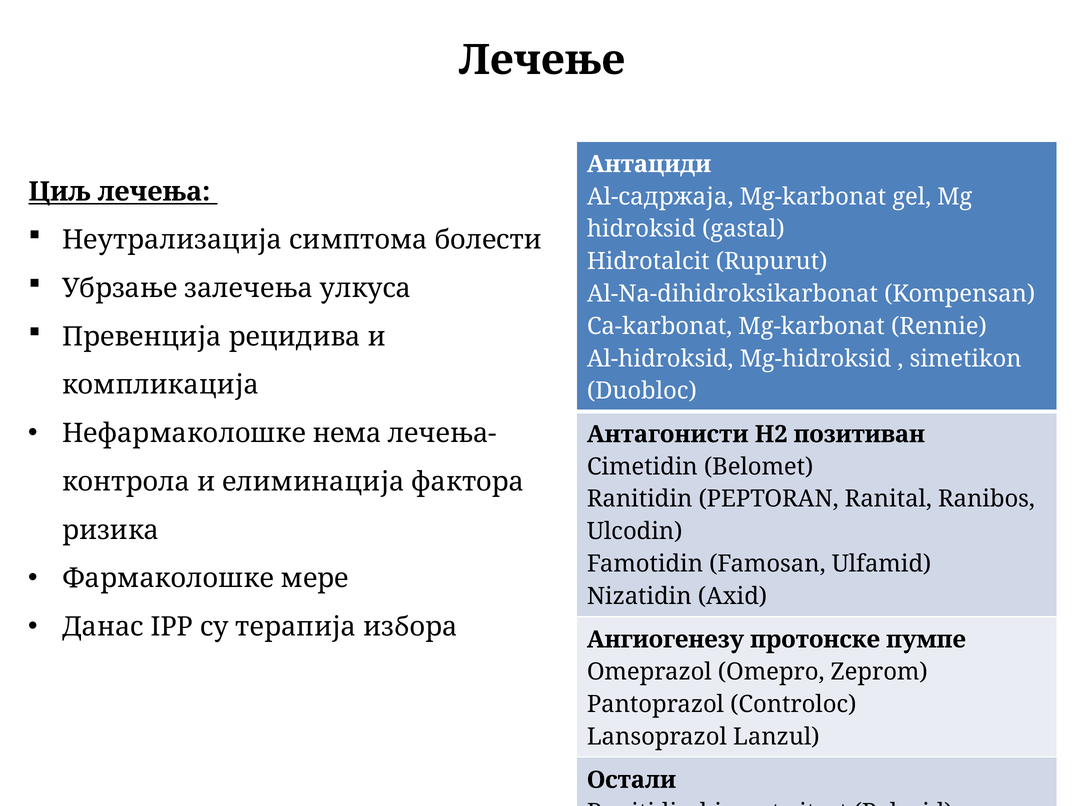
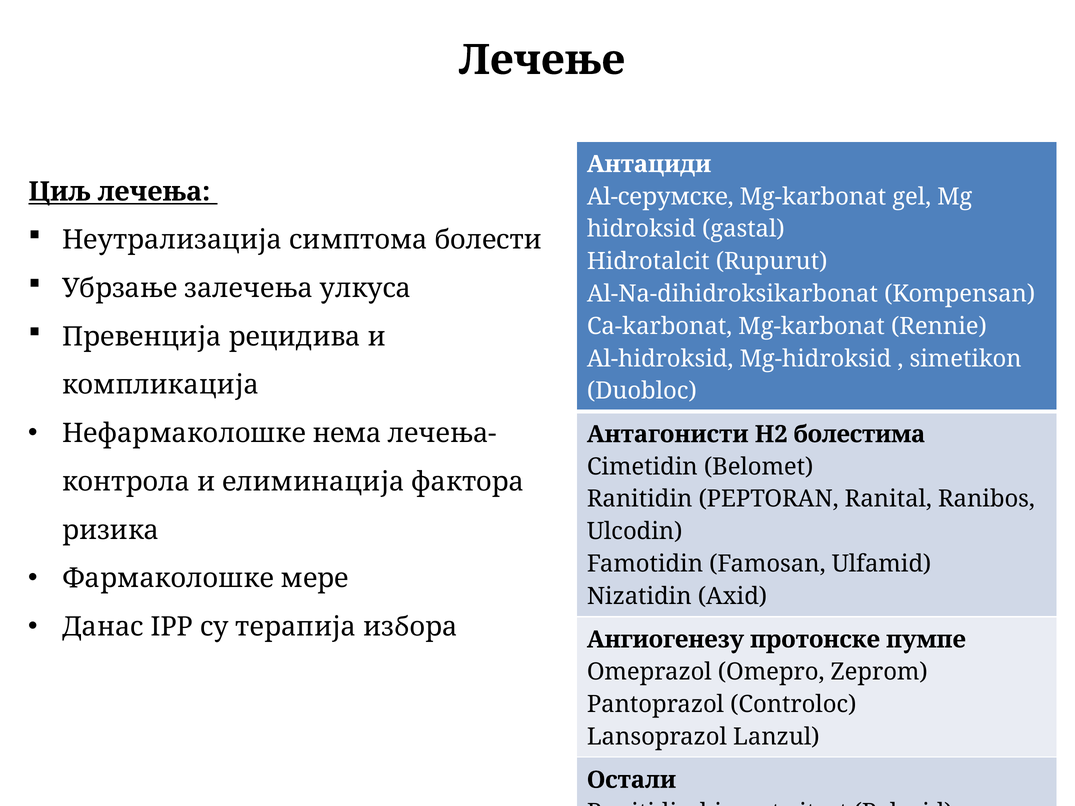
Al-садржаја: Al-садржаја -> Al-серумске
позитиван: позитиван -> болестима
